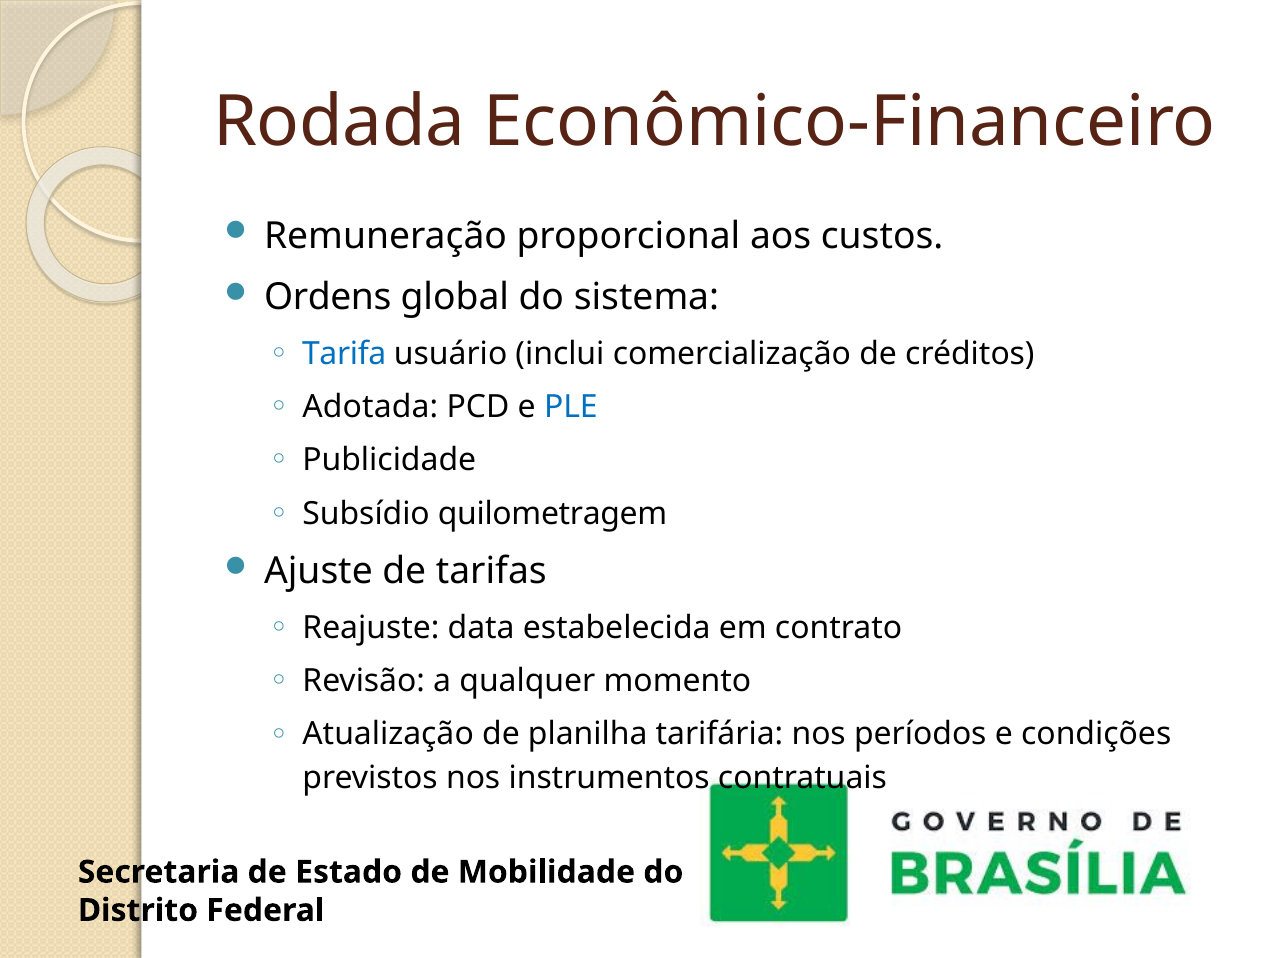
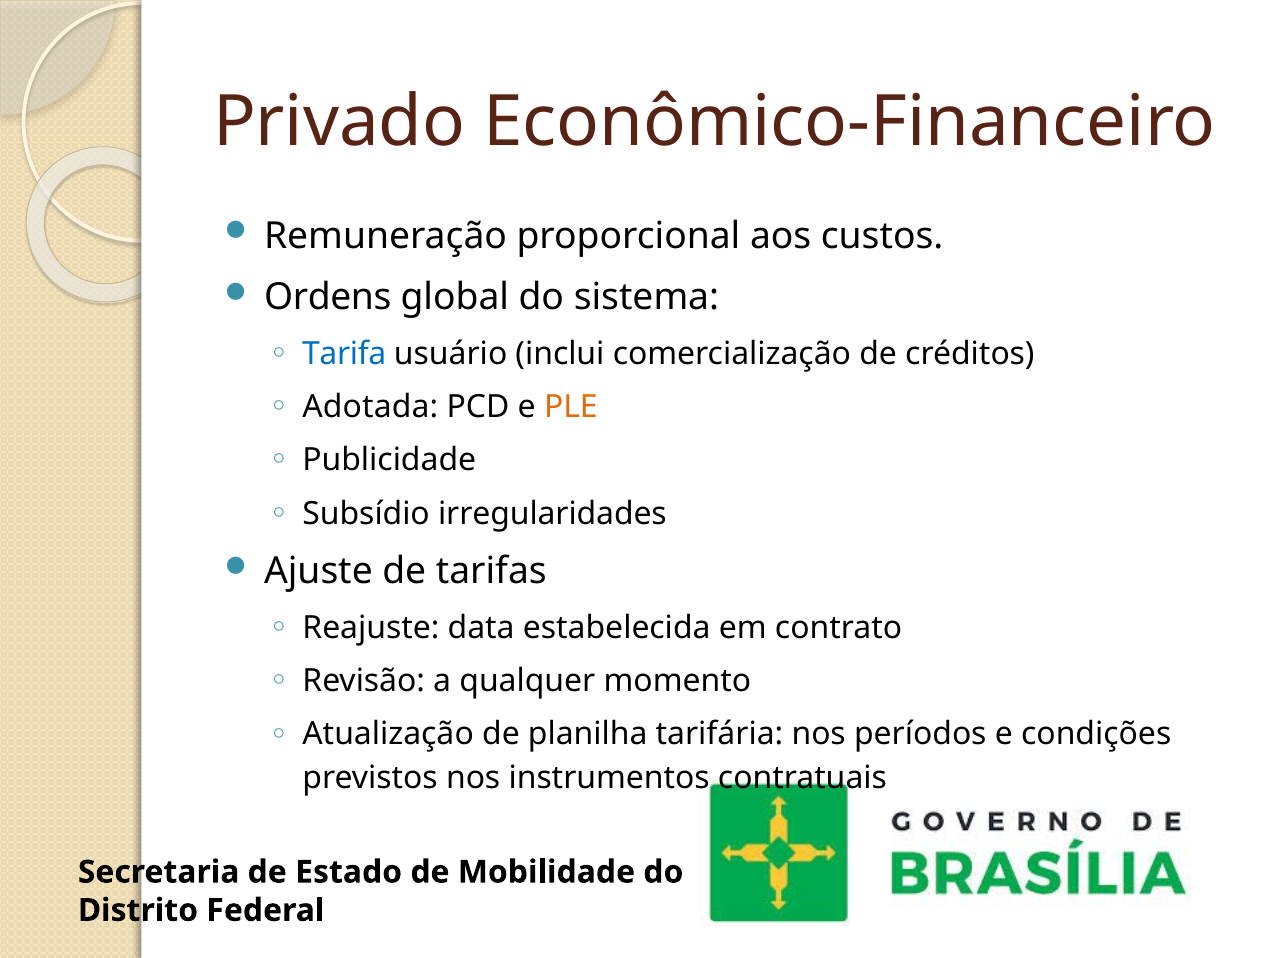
Rodada: Rodada -> Privado
PLE colour: blue -> orange
quilometragem: quilometragem -> irregularidades
